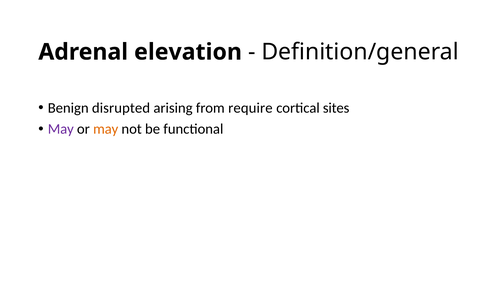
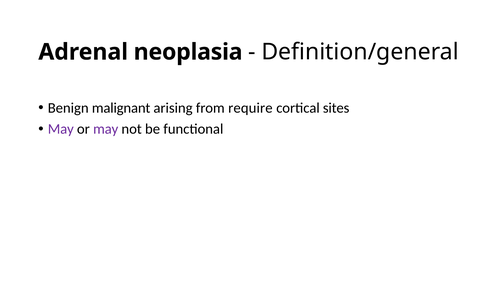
elevation: elevation -> neoplasia
disrupted: disrupted -> malignant
may at (106, 129) colour: orange -> purple
